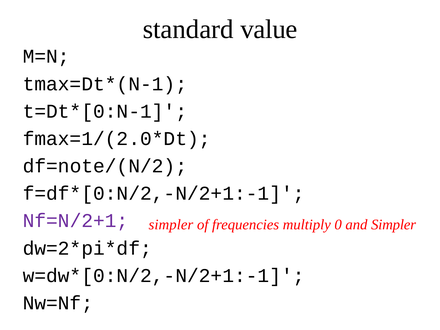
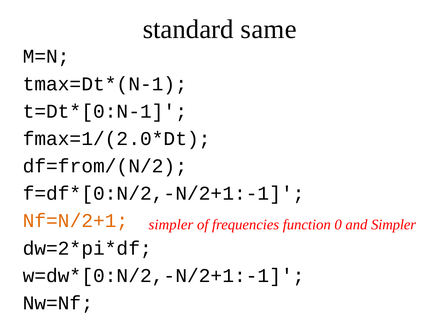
value: value -> same
df=note/(N/2: df=note/(N/2 -> df=from/(N/2
Nf=N/2+1 colour: purple -> orange
multiply: multiply -> function
